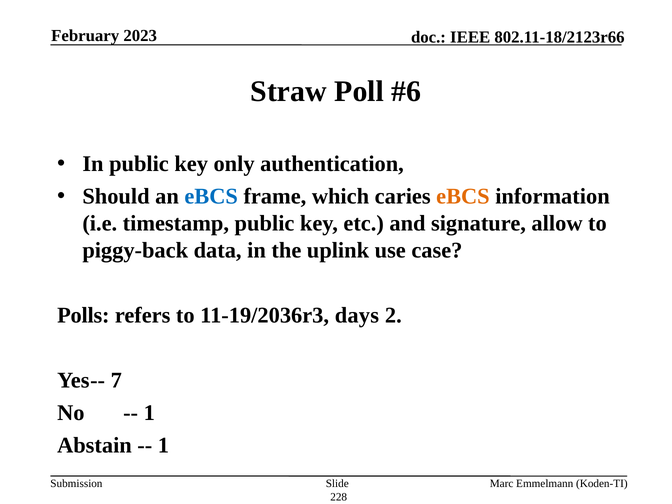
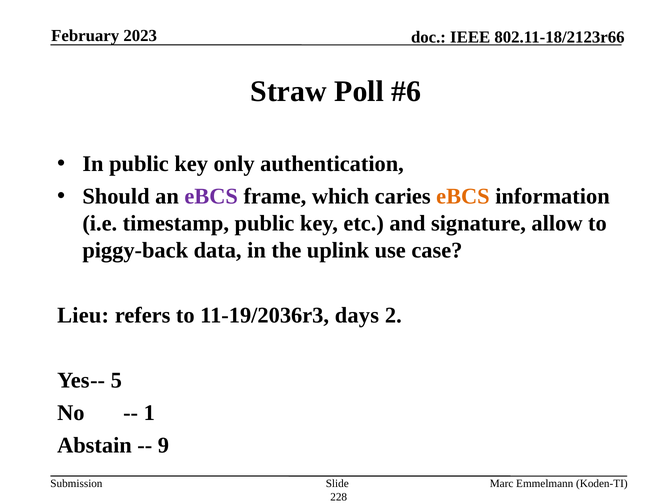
eBCS at (211, 196) colour: blue -> purple
Polls: Polls -> Lieu
7: 7 -> 5
1 at (163, 445): 1 -> 9
